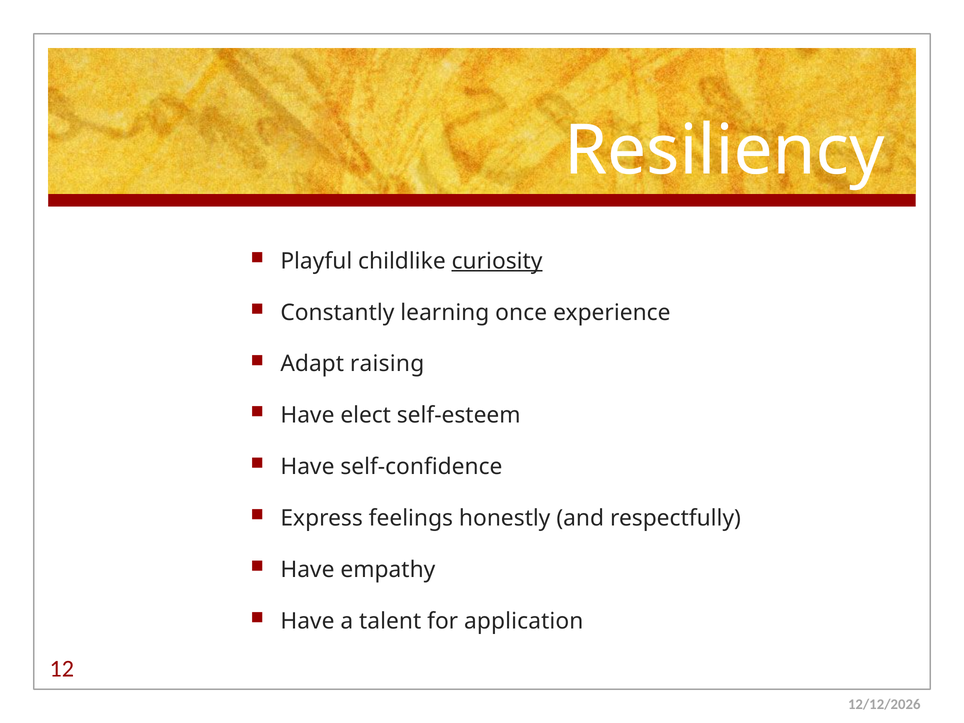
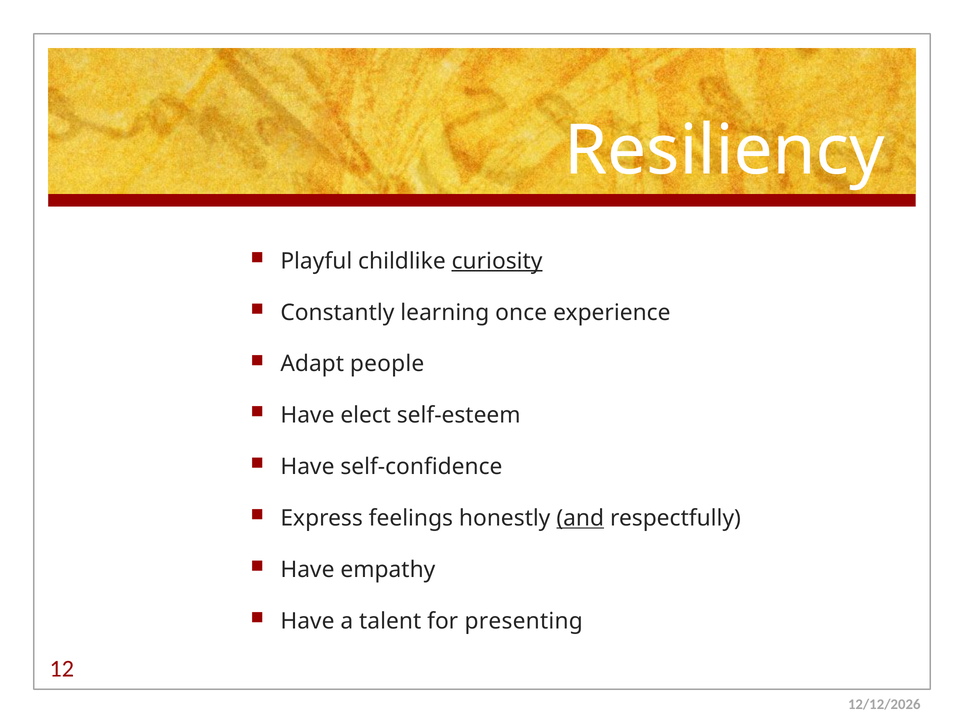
raising: raising -> people
and underline: none -> present
application: application -> presenting
